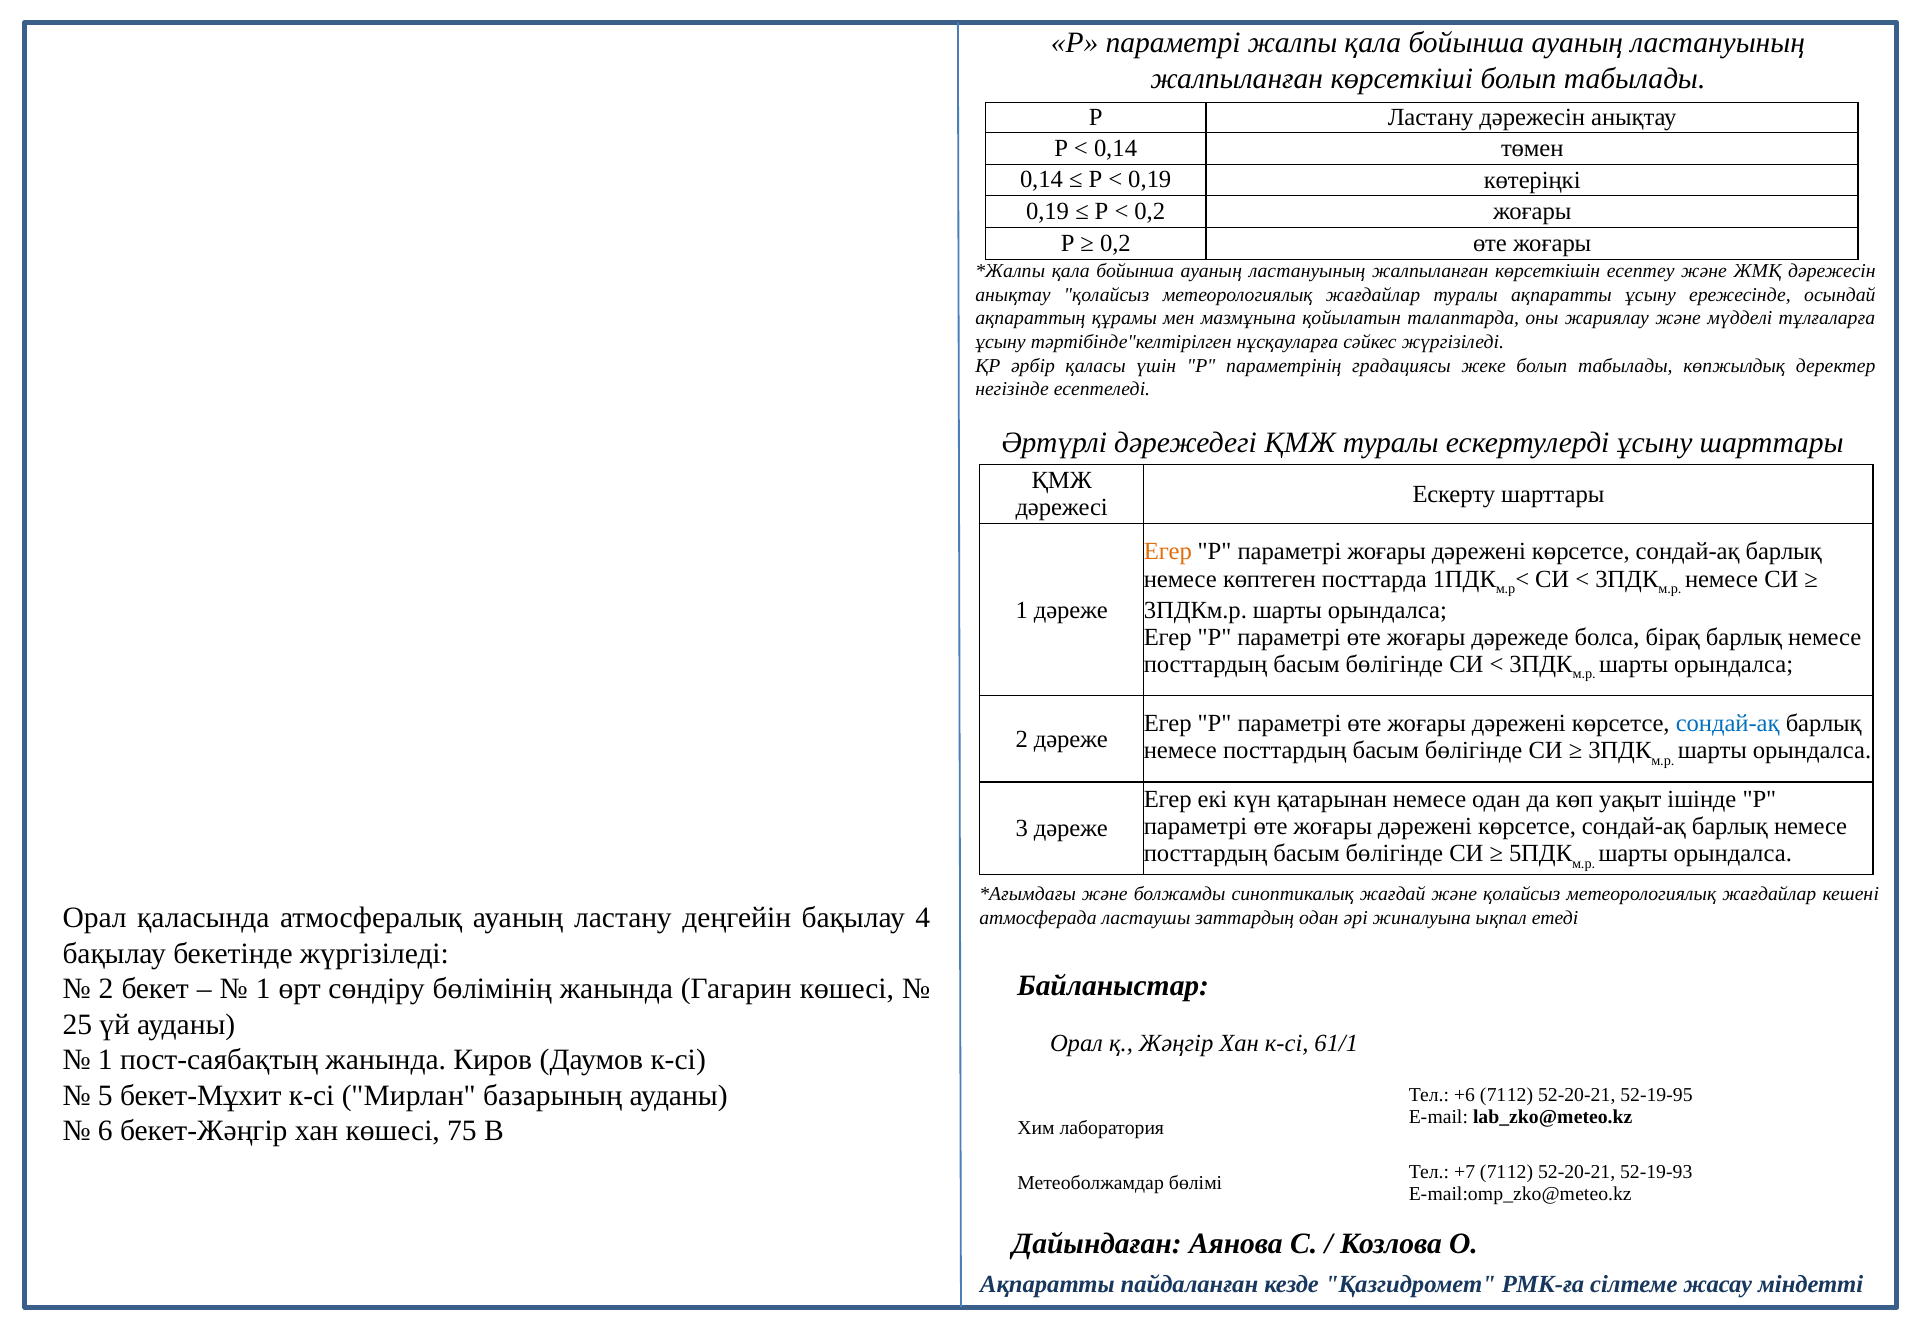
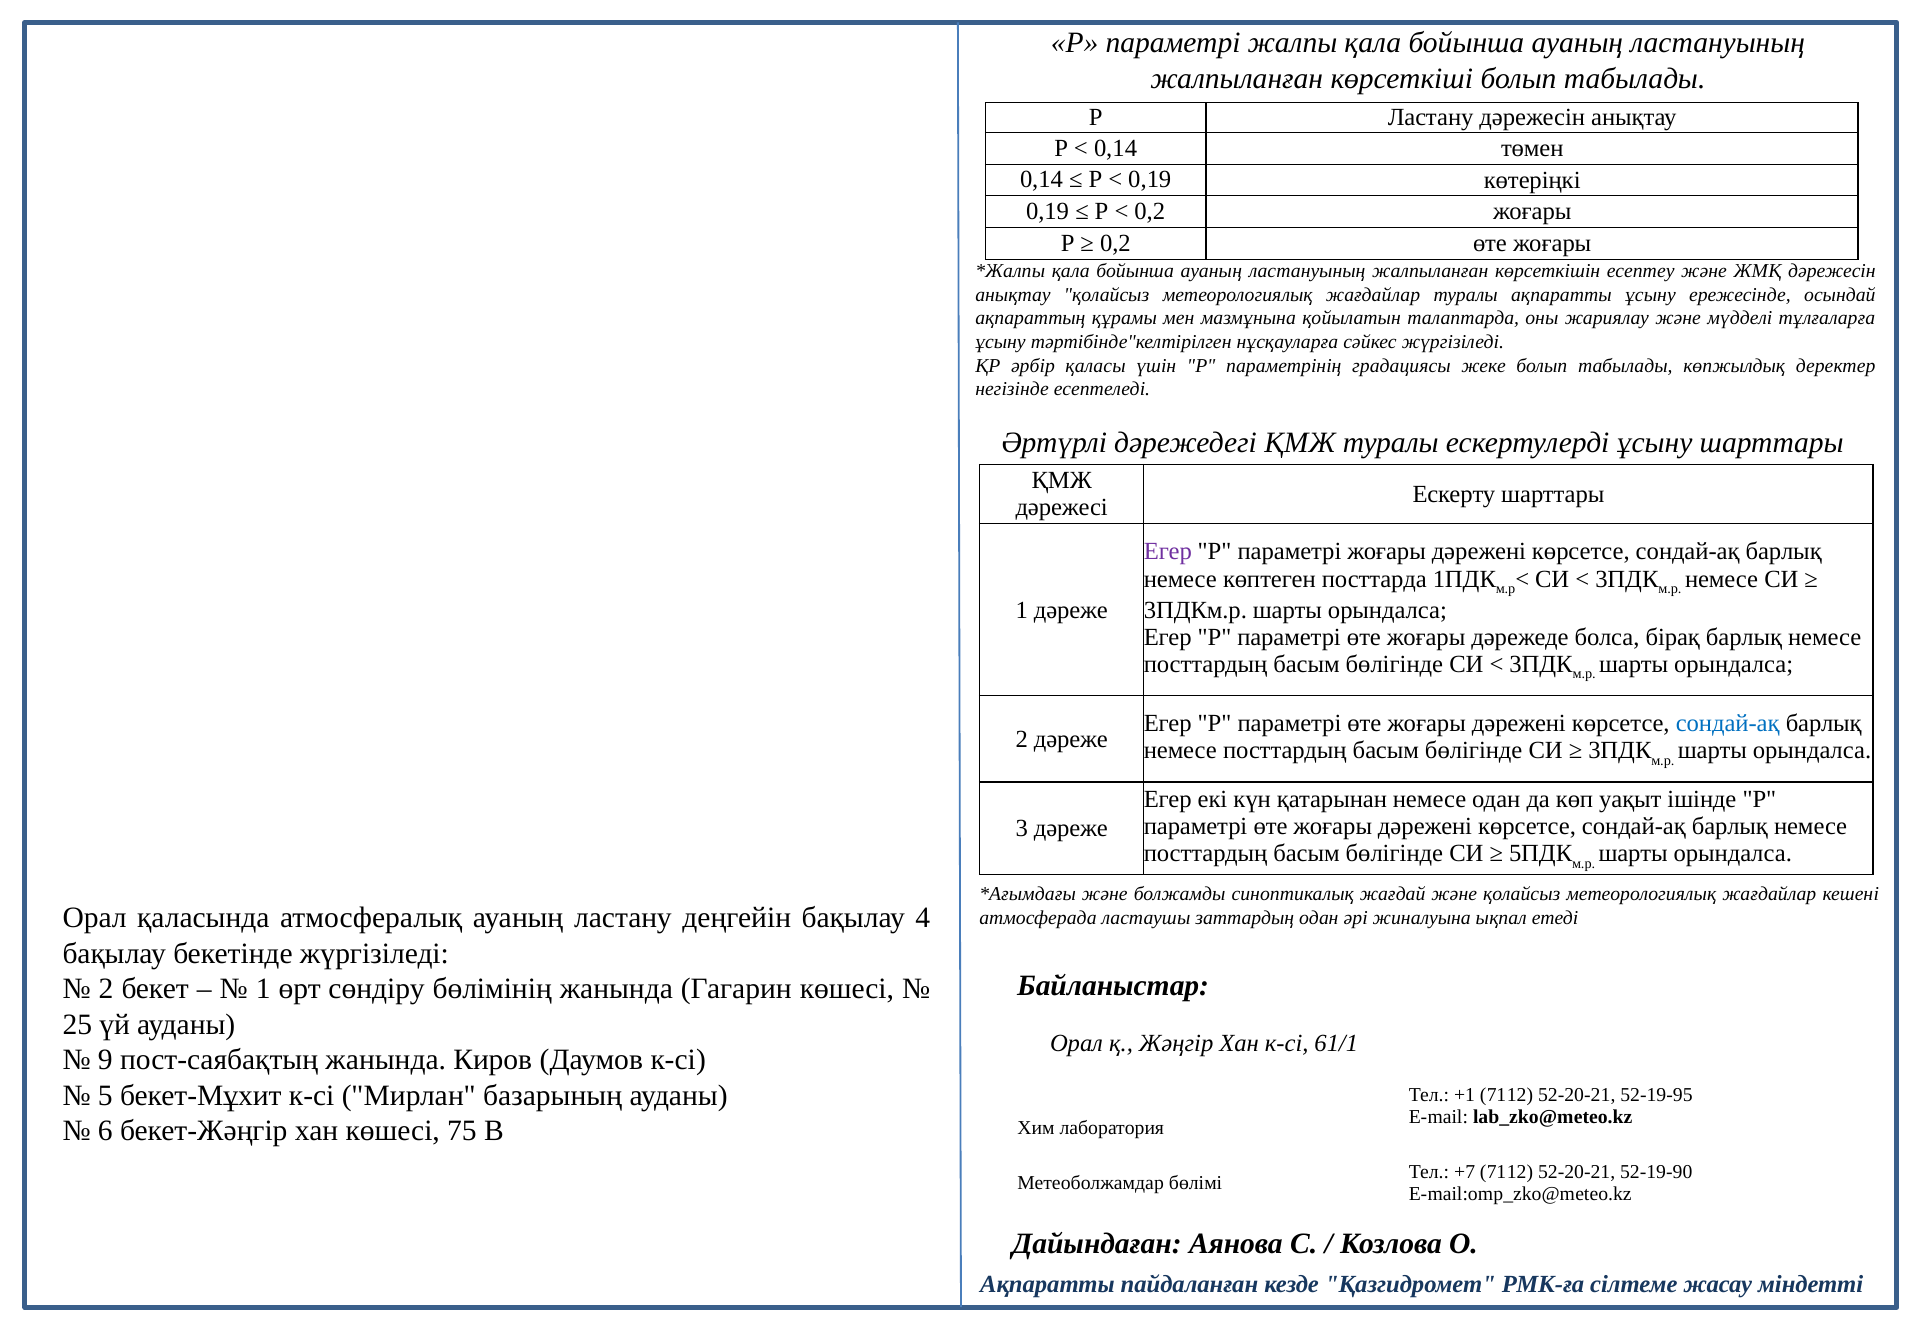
Егер at (1168, 552) colour: orange -> purple
1 at (105, 1060): 1 -> 9
+6: +6 -> +1
52-19-93: 52-19-93 -> 52-19-90
